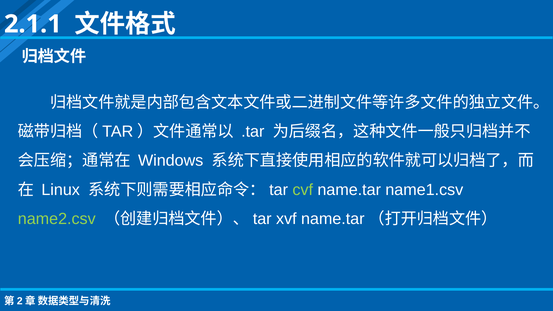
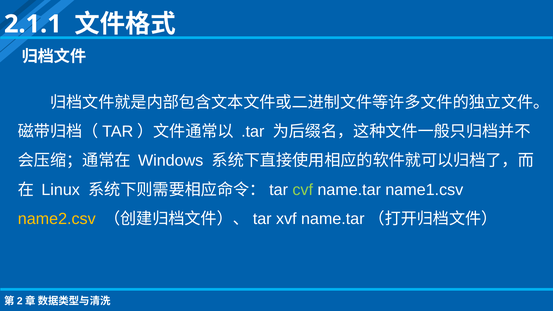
name2.csv colour: light green -> yellow
